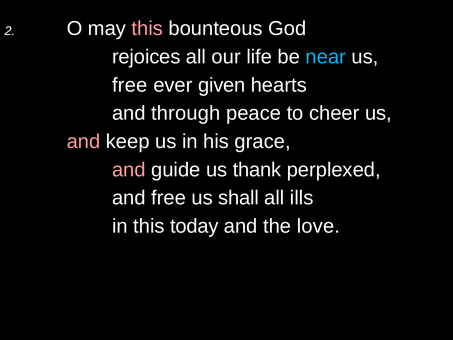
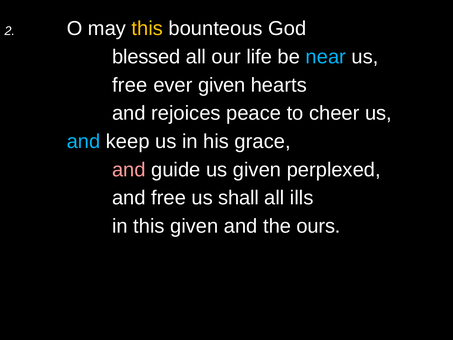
this at (147, 29) colour: pink -> yellow
rejoices: rejoices -> blessed
through: through -> rejoices
and at (84, 141) colour: pink -> light blue
us thank: thank -> given
this today: today -> given
love: love -> ours
